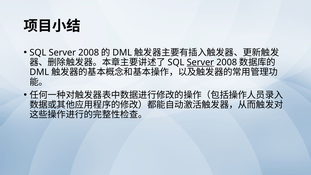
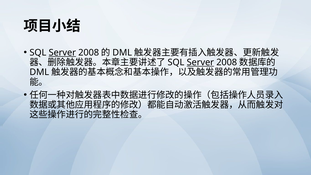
Server at (62, 53) underline: none -> present
